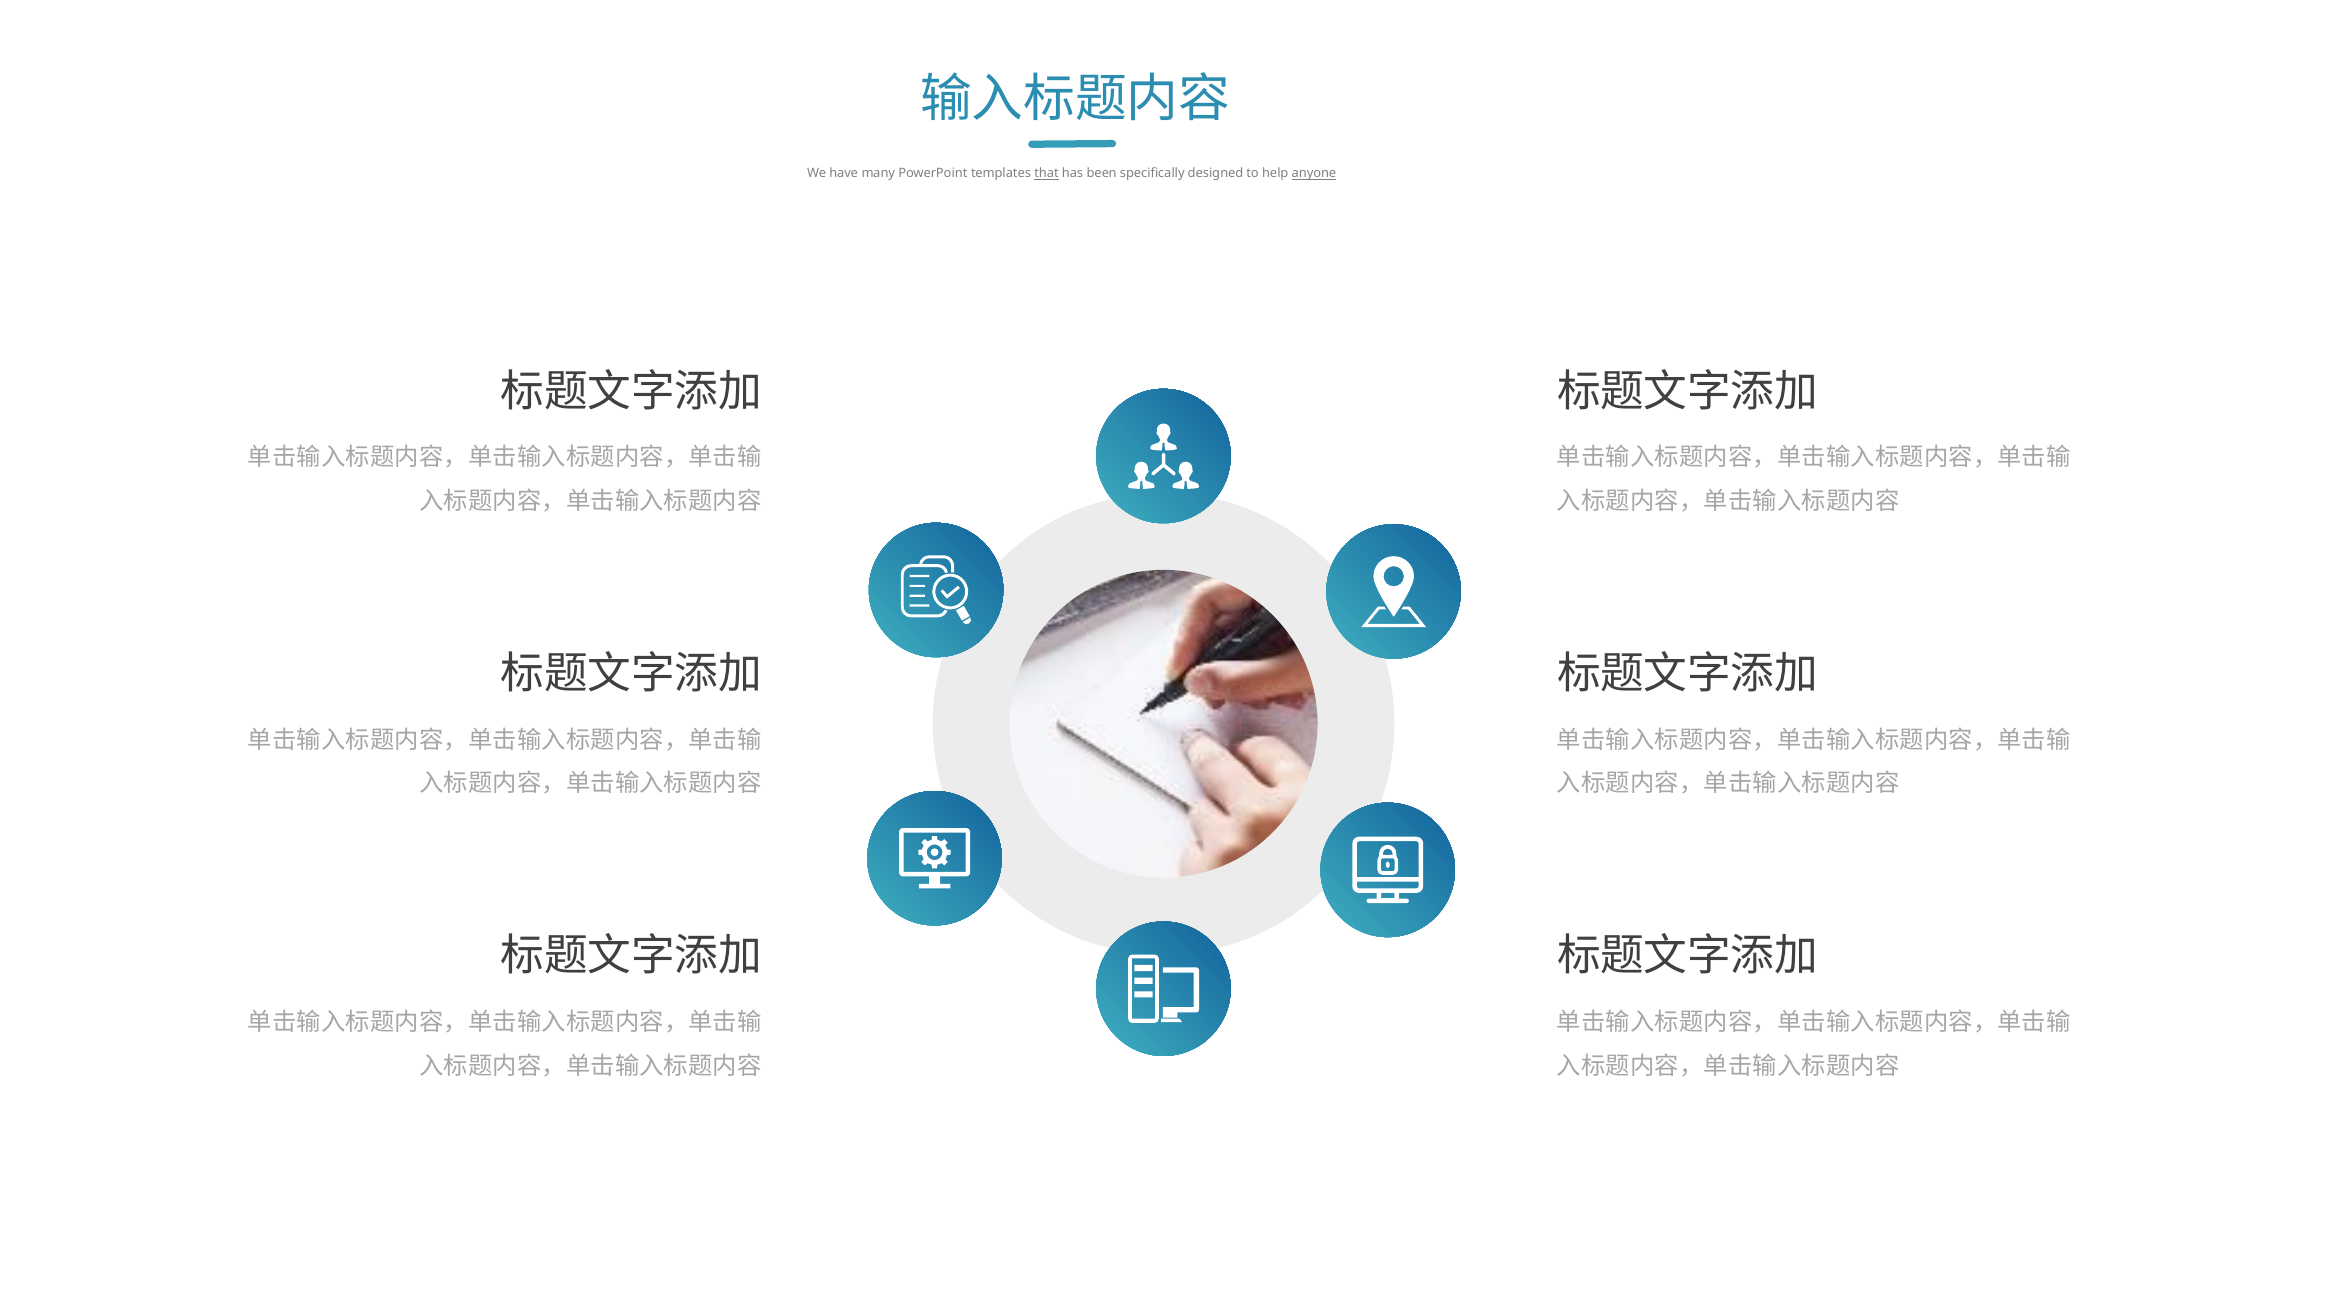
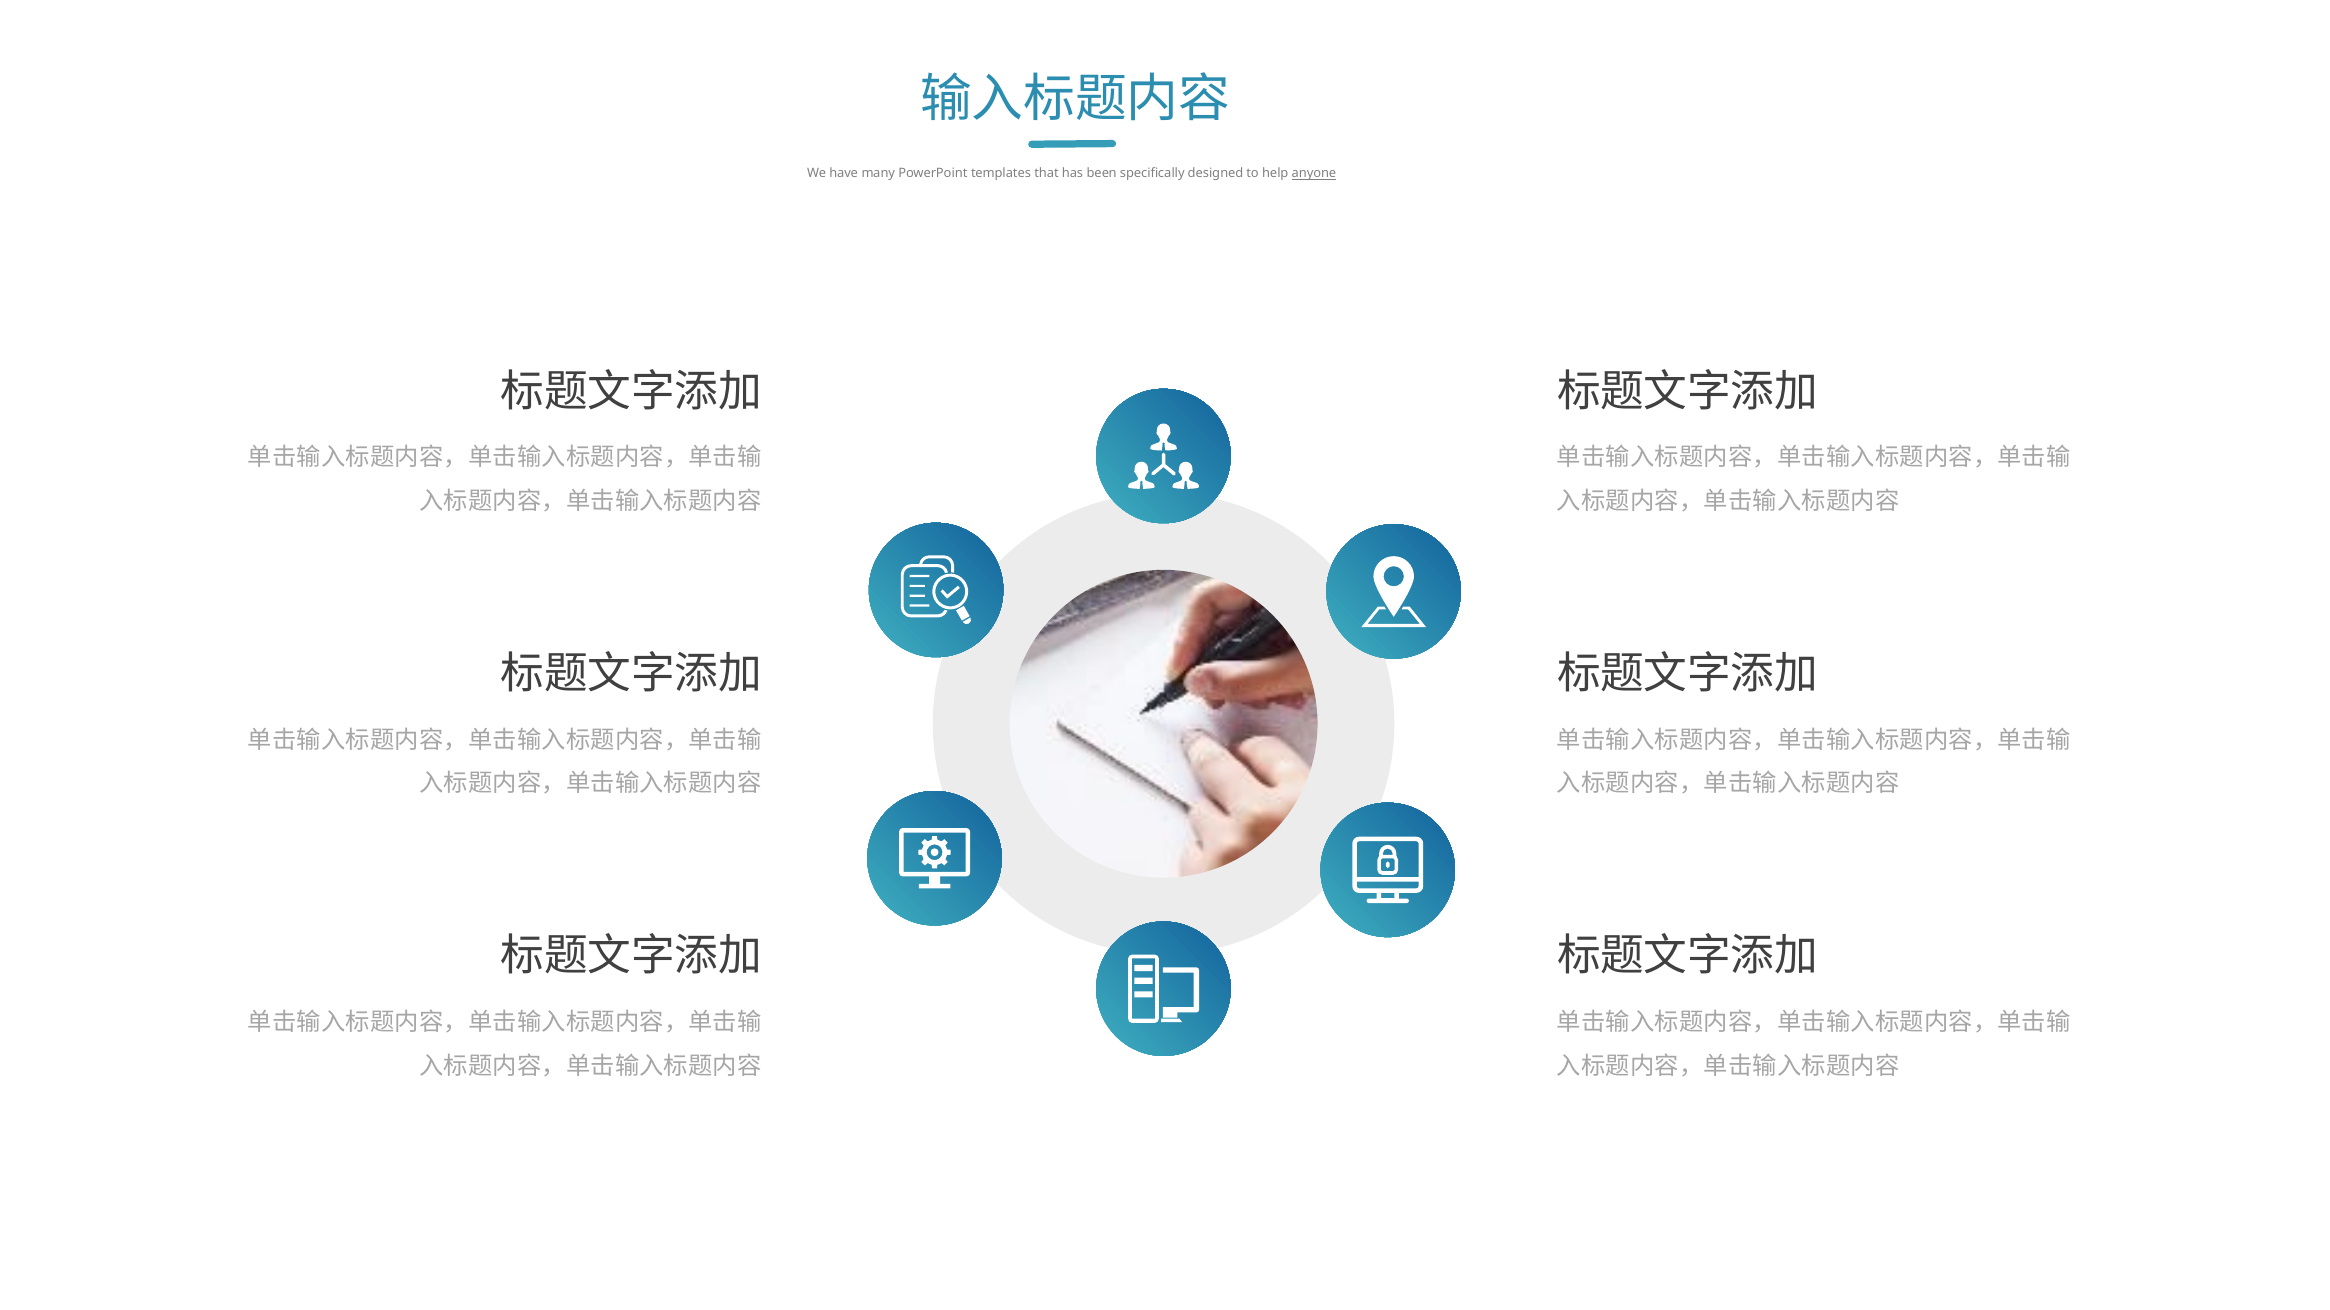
that underline: present -> none
